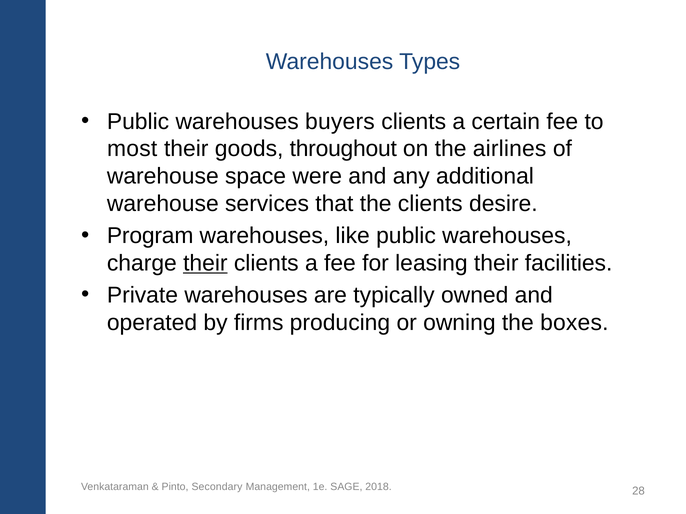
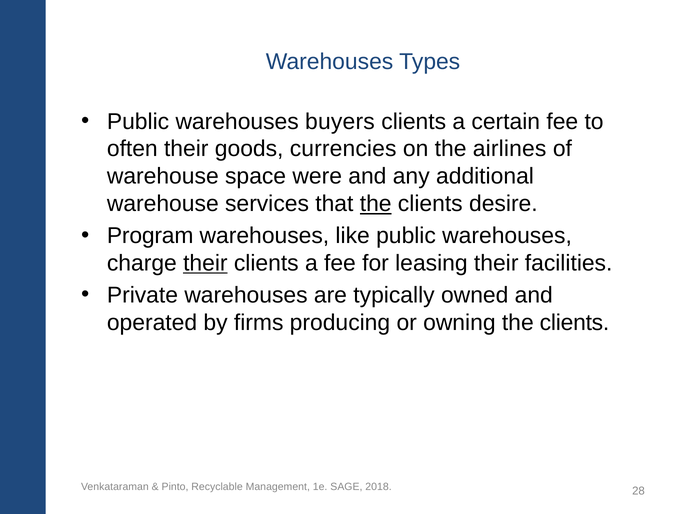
most: most -> often
throughout: throughout -> currencies
the at (376, 204) underline: none -> present
owning the boxes: boxes -> clients
Secondary: Secondary -> Recyclable
